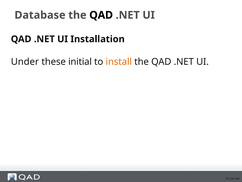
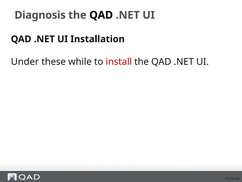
Database: Database -> Diagnosis
initial: initial -> while
install colour: orange -> red
